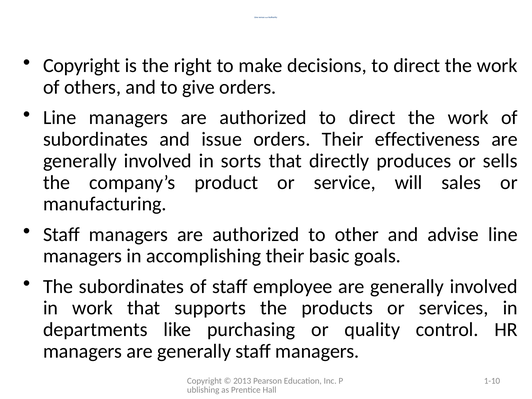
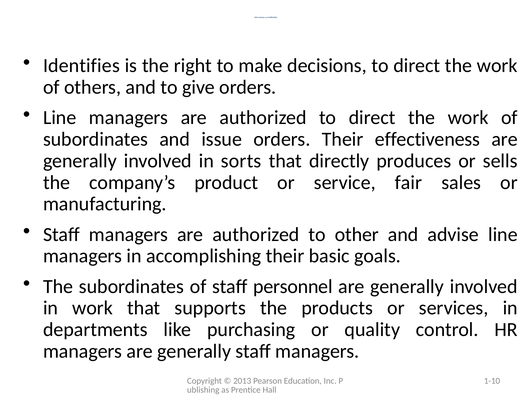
Copyright at (82, 66): Copyright -> Identifies
will: will -> fair
employee: employee -> personnel
